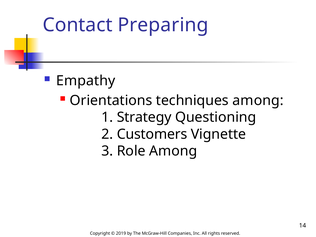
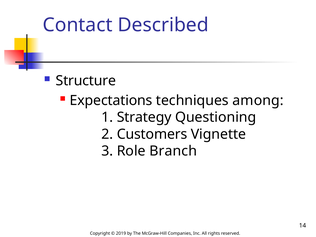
Preparing: Preparing -> Described
Empathy: Empathy -> Structure
Orientations: Orientations -> Expectations
Role Among: Among -> Branch
